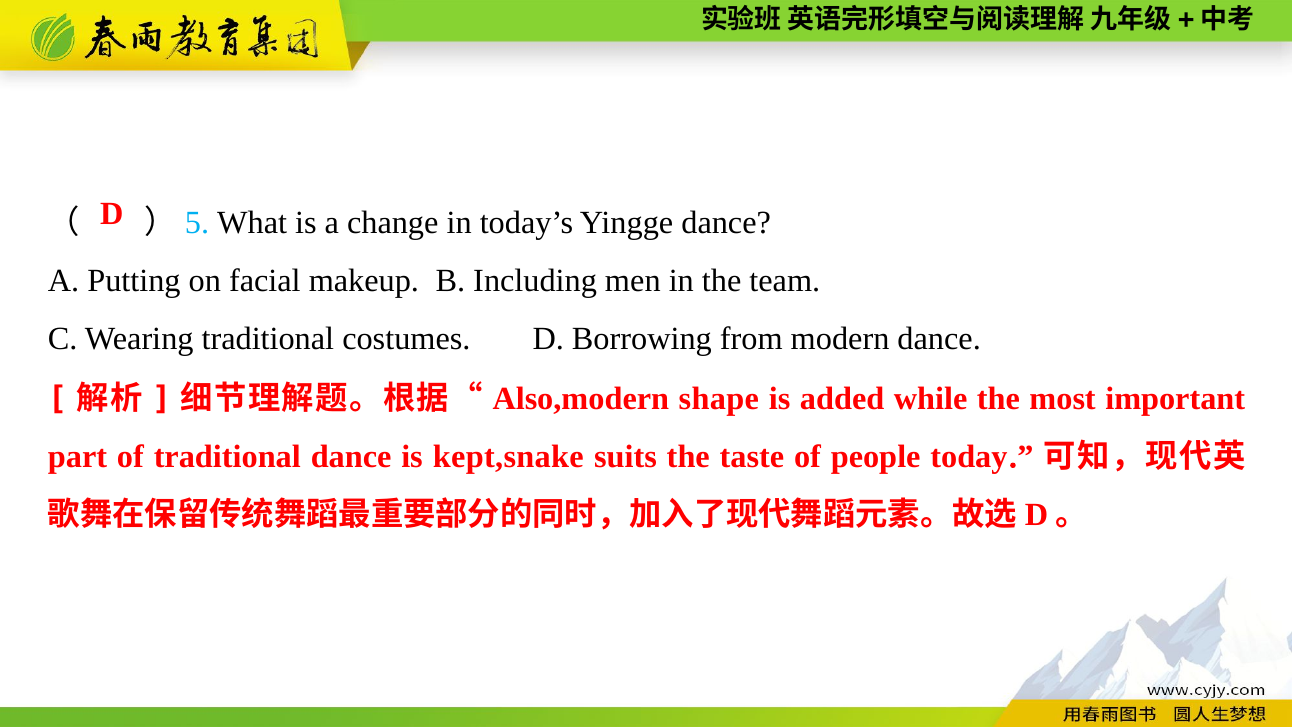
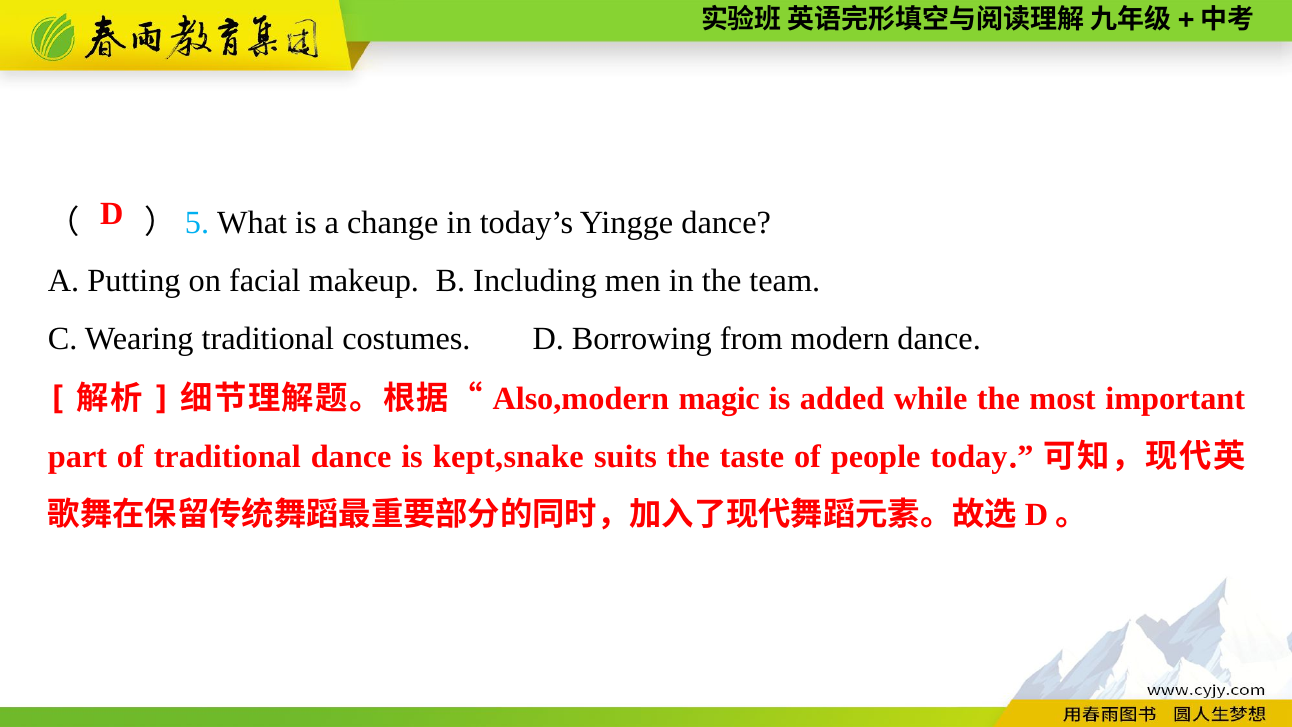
shape: shape -> magic
